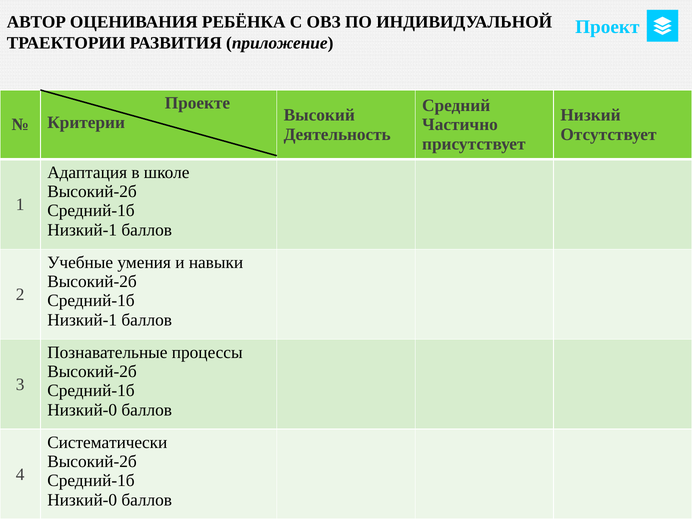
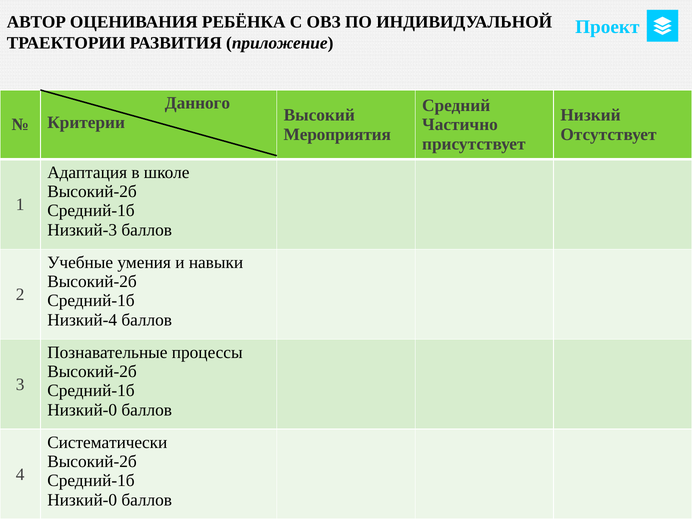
Проекте: Проекте -> Данного
Деятельность: Деятельность -> Мероприятия
Низкий-1 at (82, 230): Низкий-1 -> Низкий-3
Низкий-1 at (82, 320): Низкий-1 -> Низкий-4
